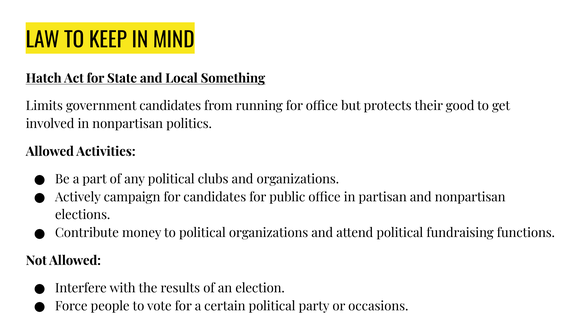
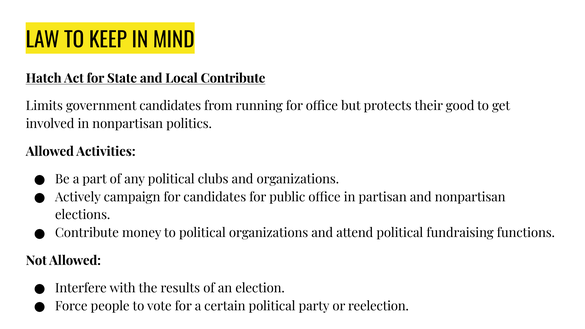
Local Something: Something -> Contribute
occasions: occasions -> reelection
